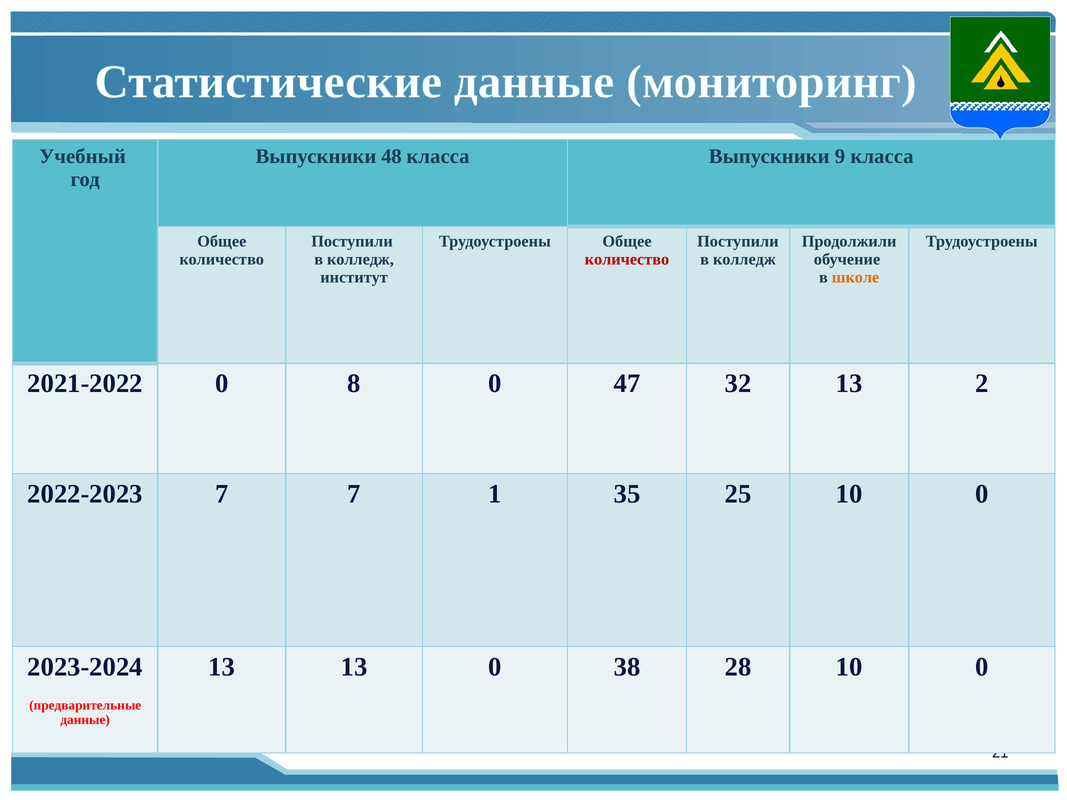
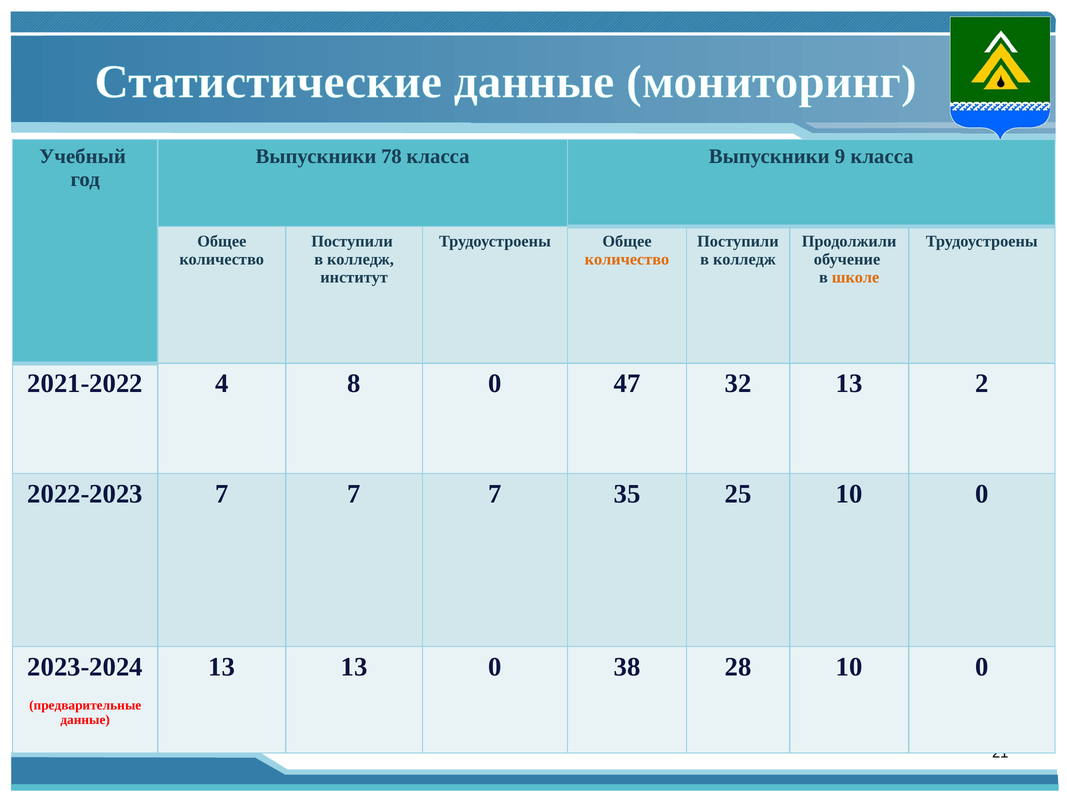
48: 48 -> 78
количество at (627, 259) colour: red -> orange
2021-2022 0: 0 -> 4
7 7 1: 1 -> 7
